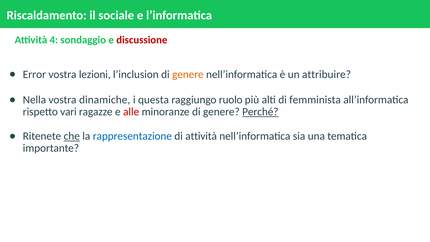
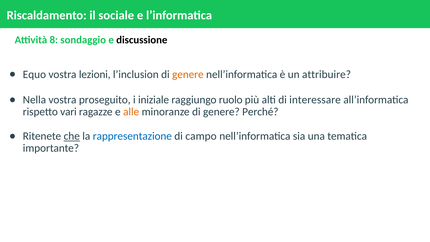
4: 4 -> 8
discussione colour: red -> black
Error: Error -> Equo
dinamiche: dinamiche -> proseguito
questa: questa -> iniziale
femminista: femminista -> interessare
alle colour: red -> orange
Perché underline: present -> none
di attività: attività -> campo
